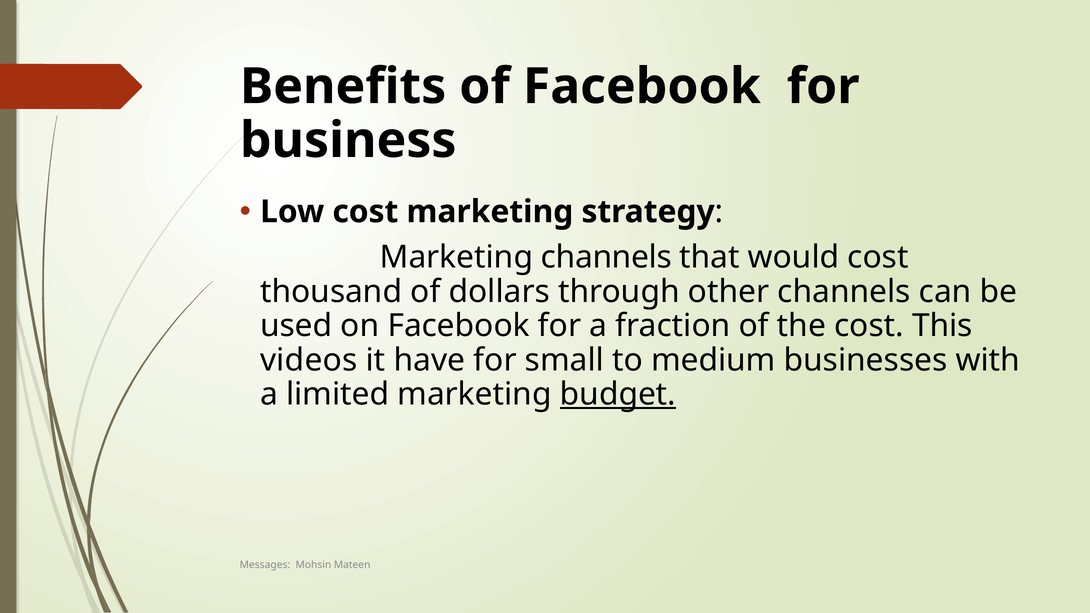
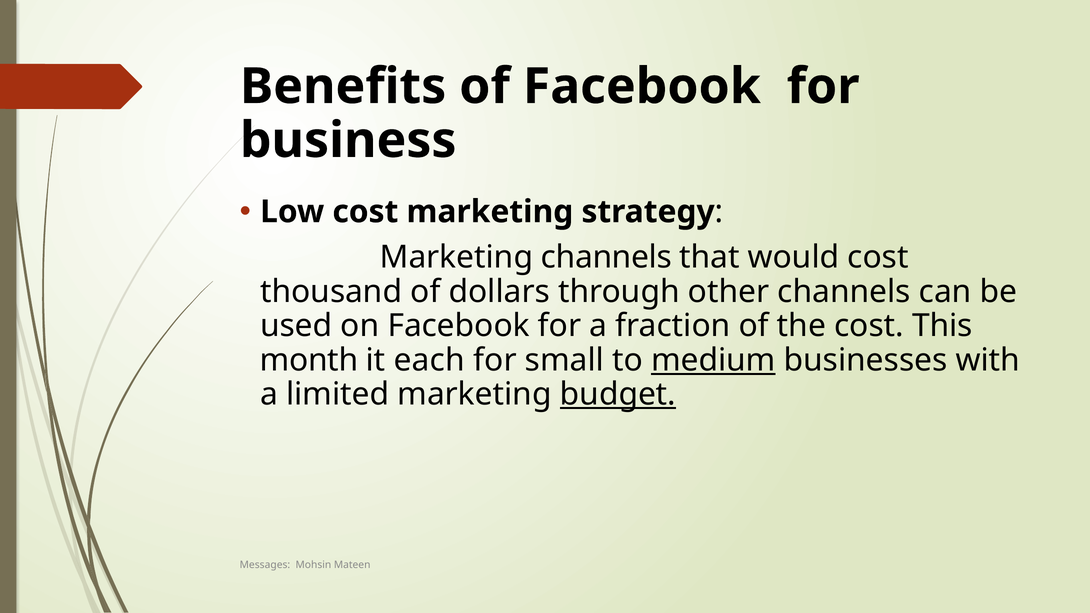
videos: videos -> month
have: have -> each
medium underline: none -> present
